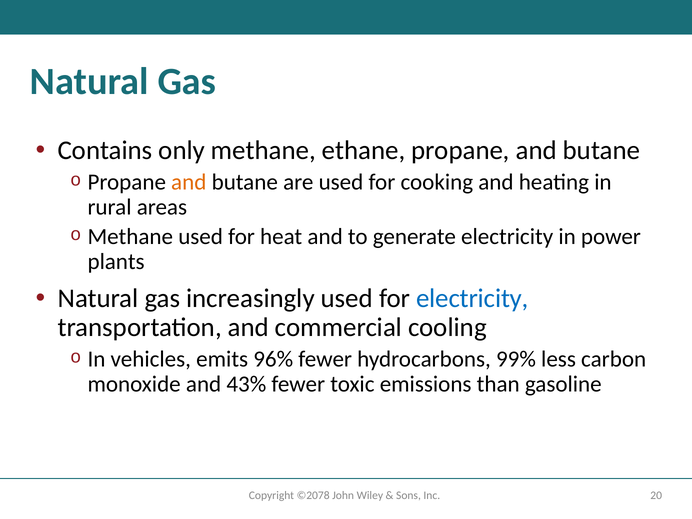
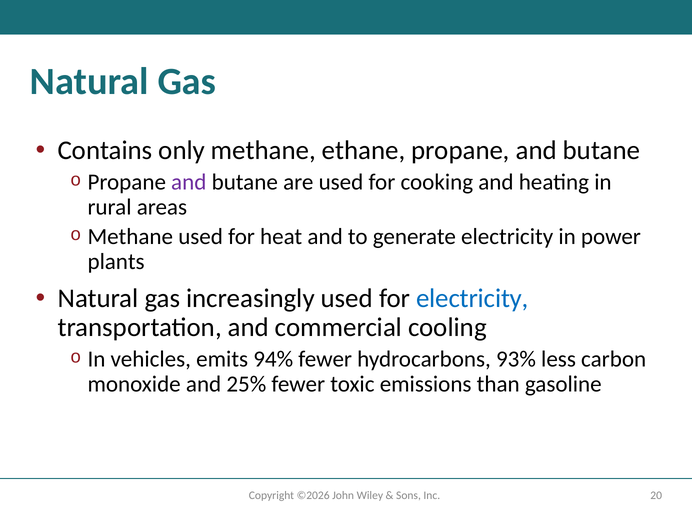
and at (189, 182) colour: orange -> purple
96%: 96% -> 94%
99%: 99% -> 93%
43%: 43% -> 25%
©2078: ©2078 -> ©2026
